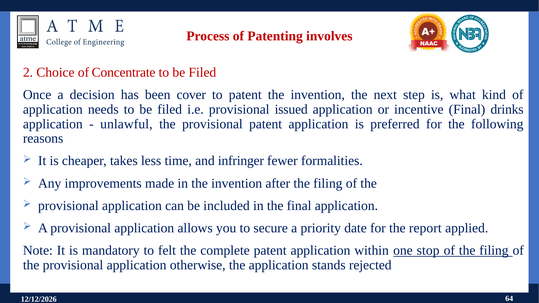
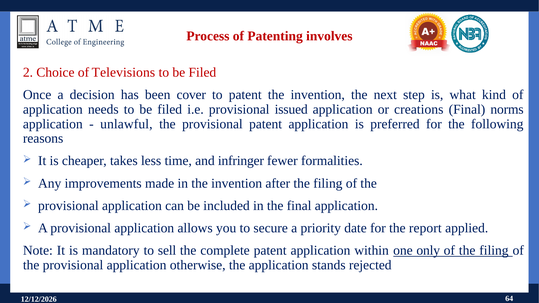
Concentrate: Concentrate -> Televisions
incentive: incentive -> creations
drinks: drinks -> norms
felt: felt -> sell
stop: stop -> only
